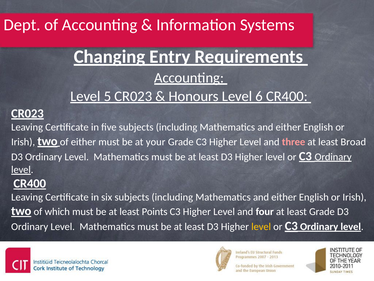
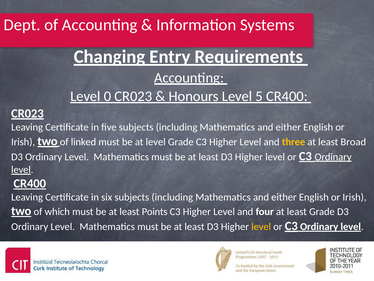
5: 5 -> 0
6: 6 -> 5
of either: either -> linked
at your: your -> level
three colour: pink -> yellow
